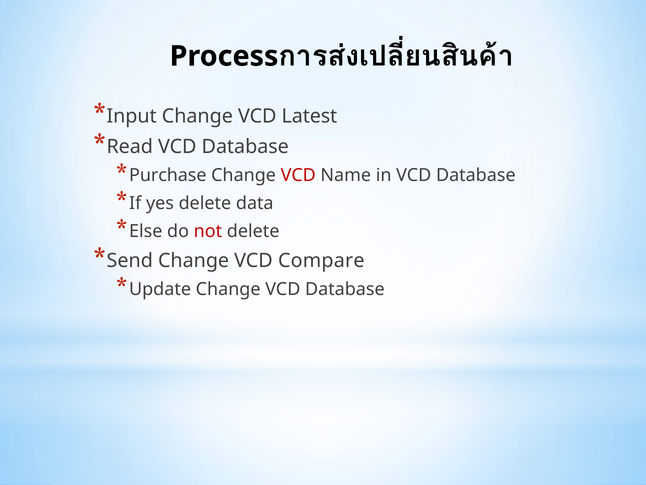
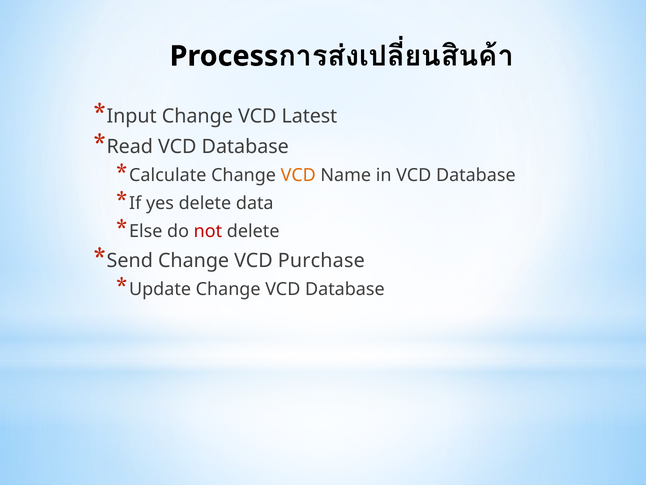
Purchase: Purchase -> Calculate
VCD at (298, 175) colour: red -> orange
Compare: Compare -> Purchase
